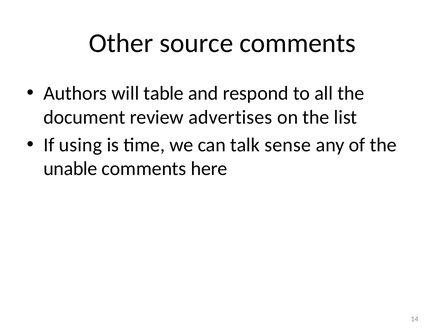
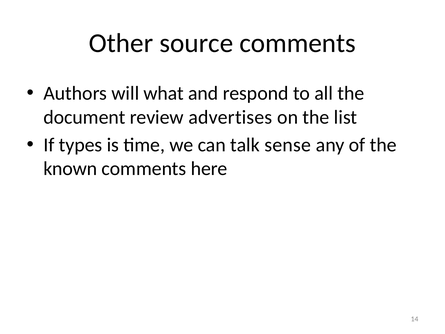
table: table -> what
using: using -> types
unable: unable -> known
